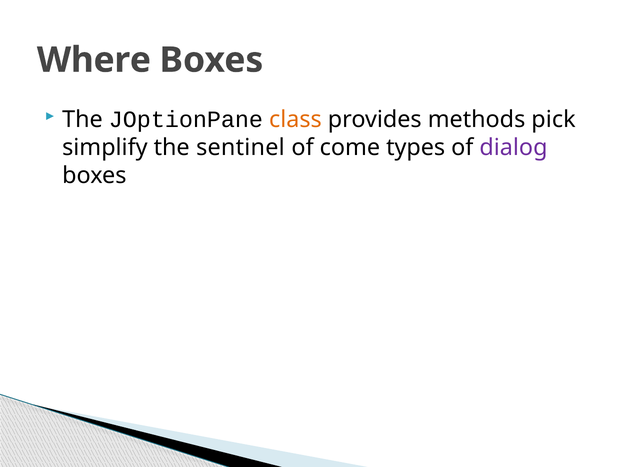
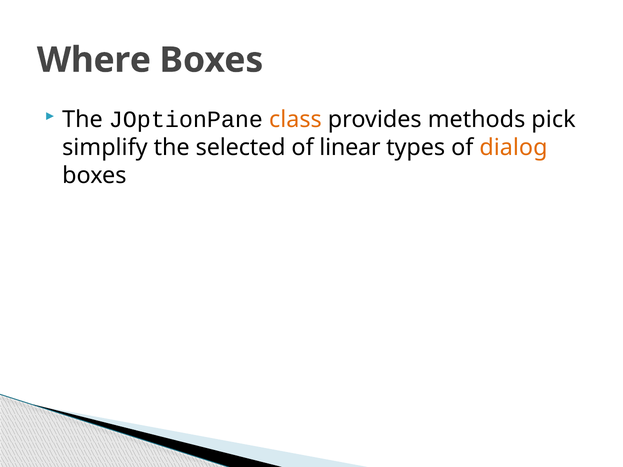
sentinel: sentinel -> selected
come: come -> linear
dialog colour: purple -> orange
